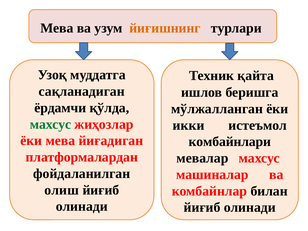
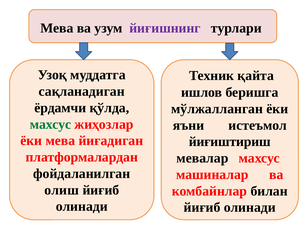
йиғишнинг colour: orange -> purple
икки: икки -> яъни
комбайнлари: комбайнлари -> йиғиштириш
